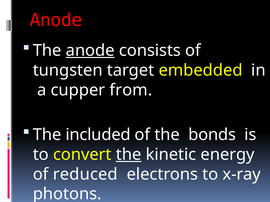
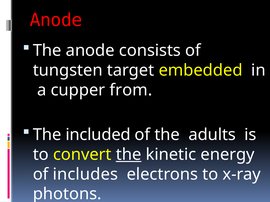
anode at (90, 51) underline: present -> none
bonds: bonds -> adults
reduced: reduced -> includes
